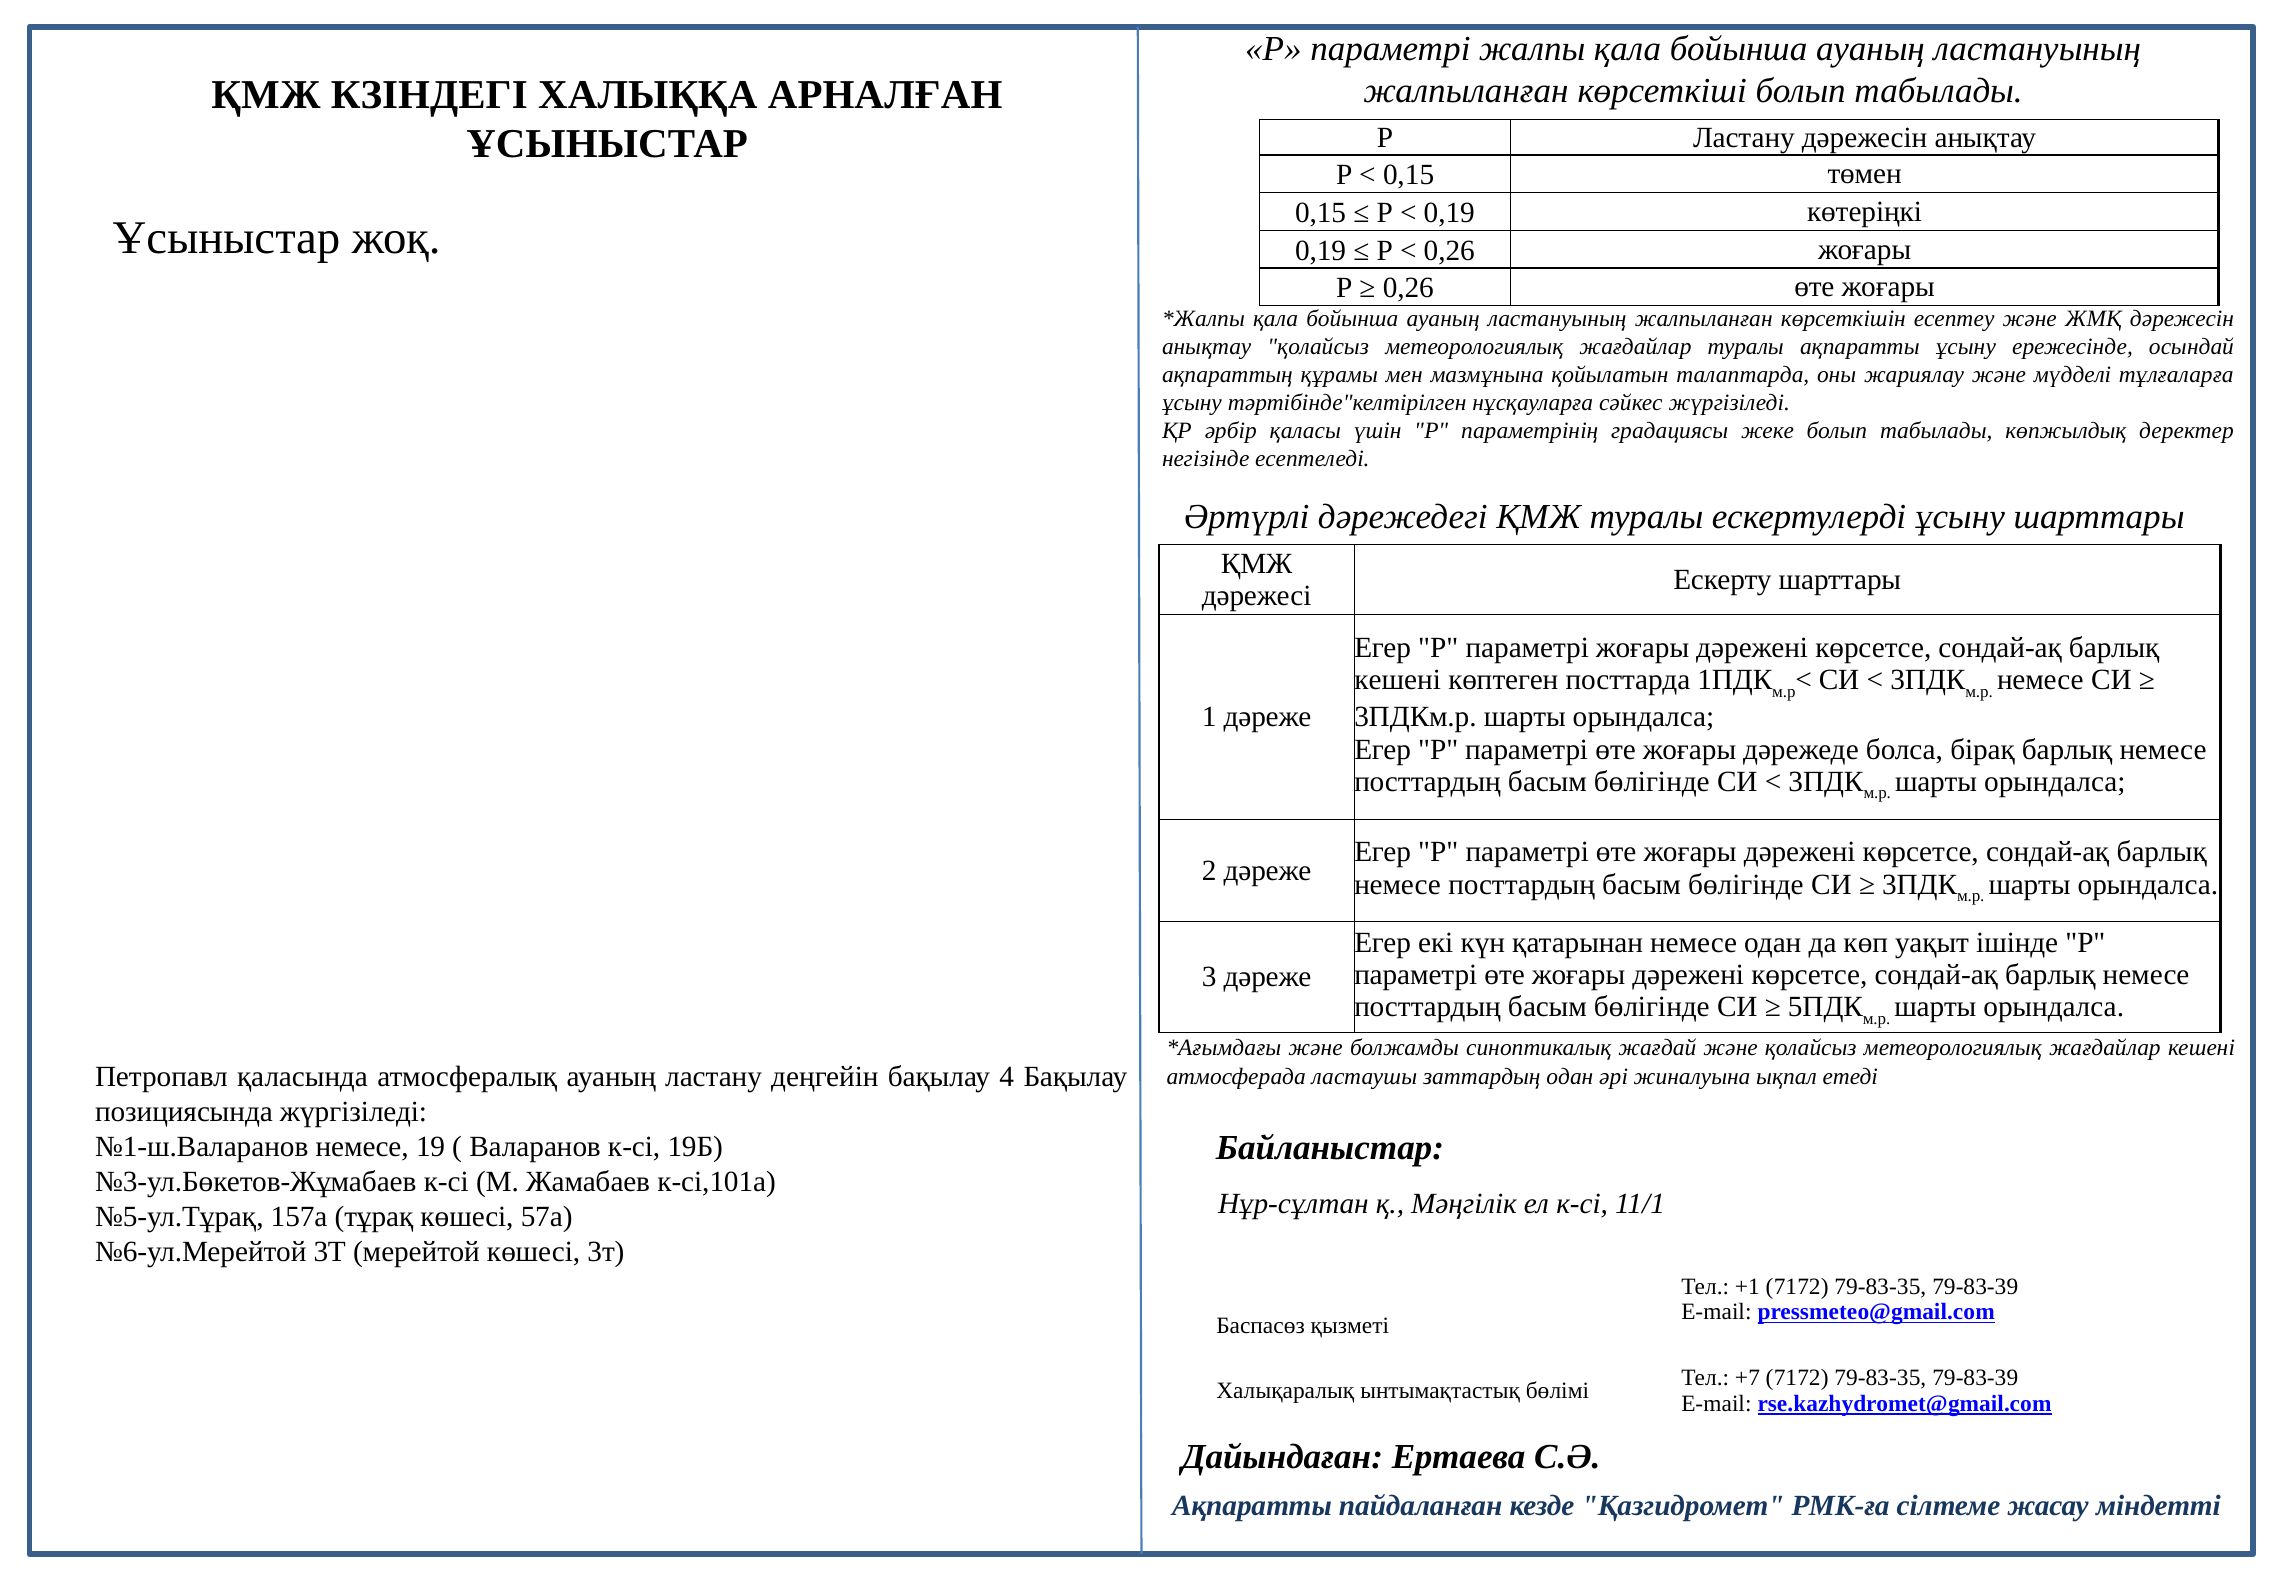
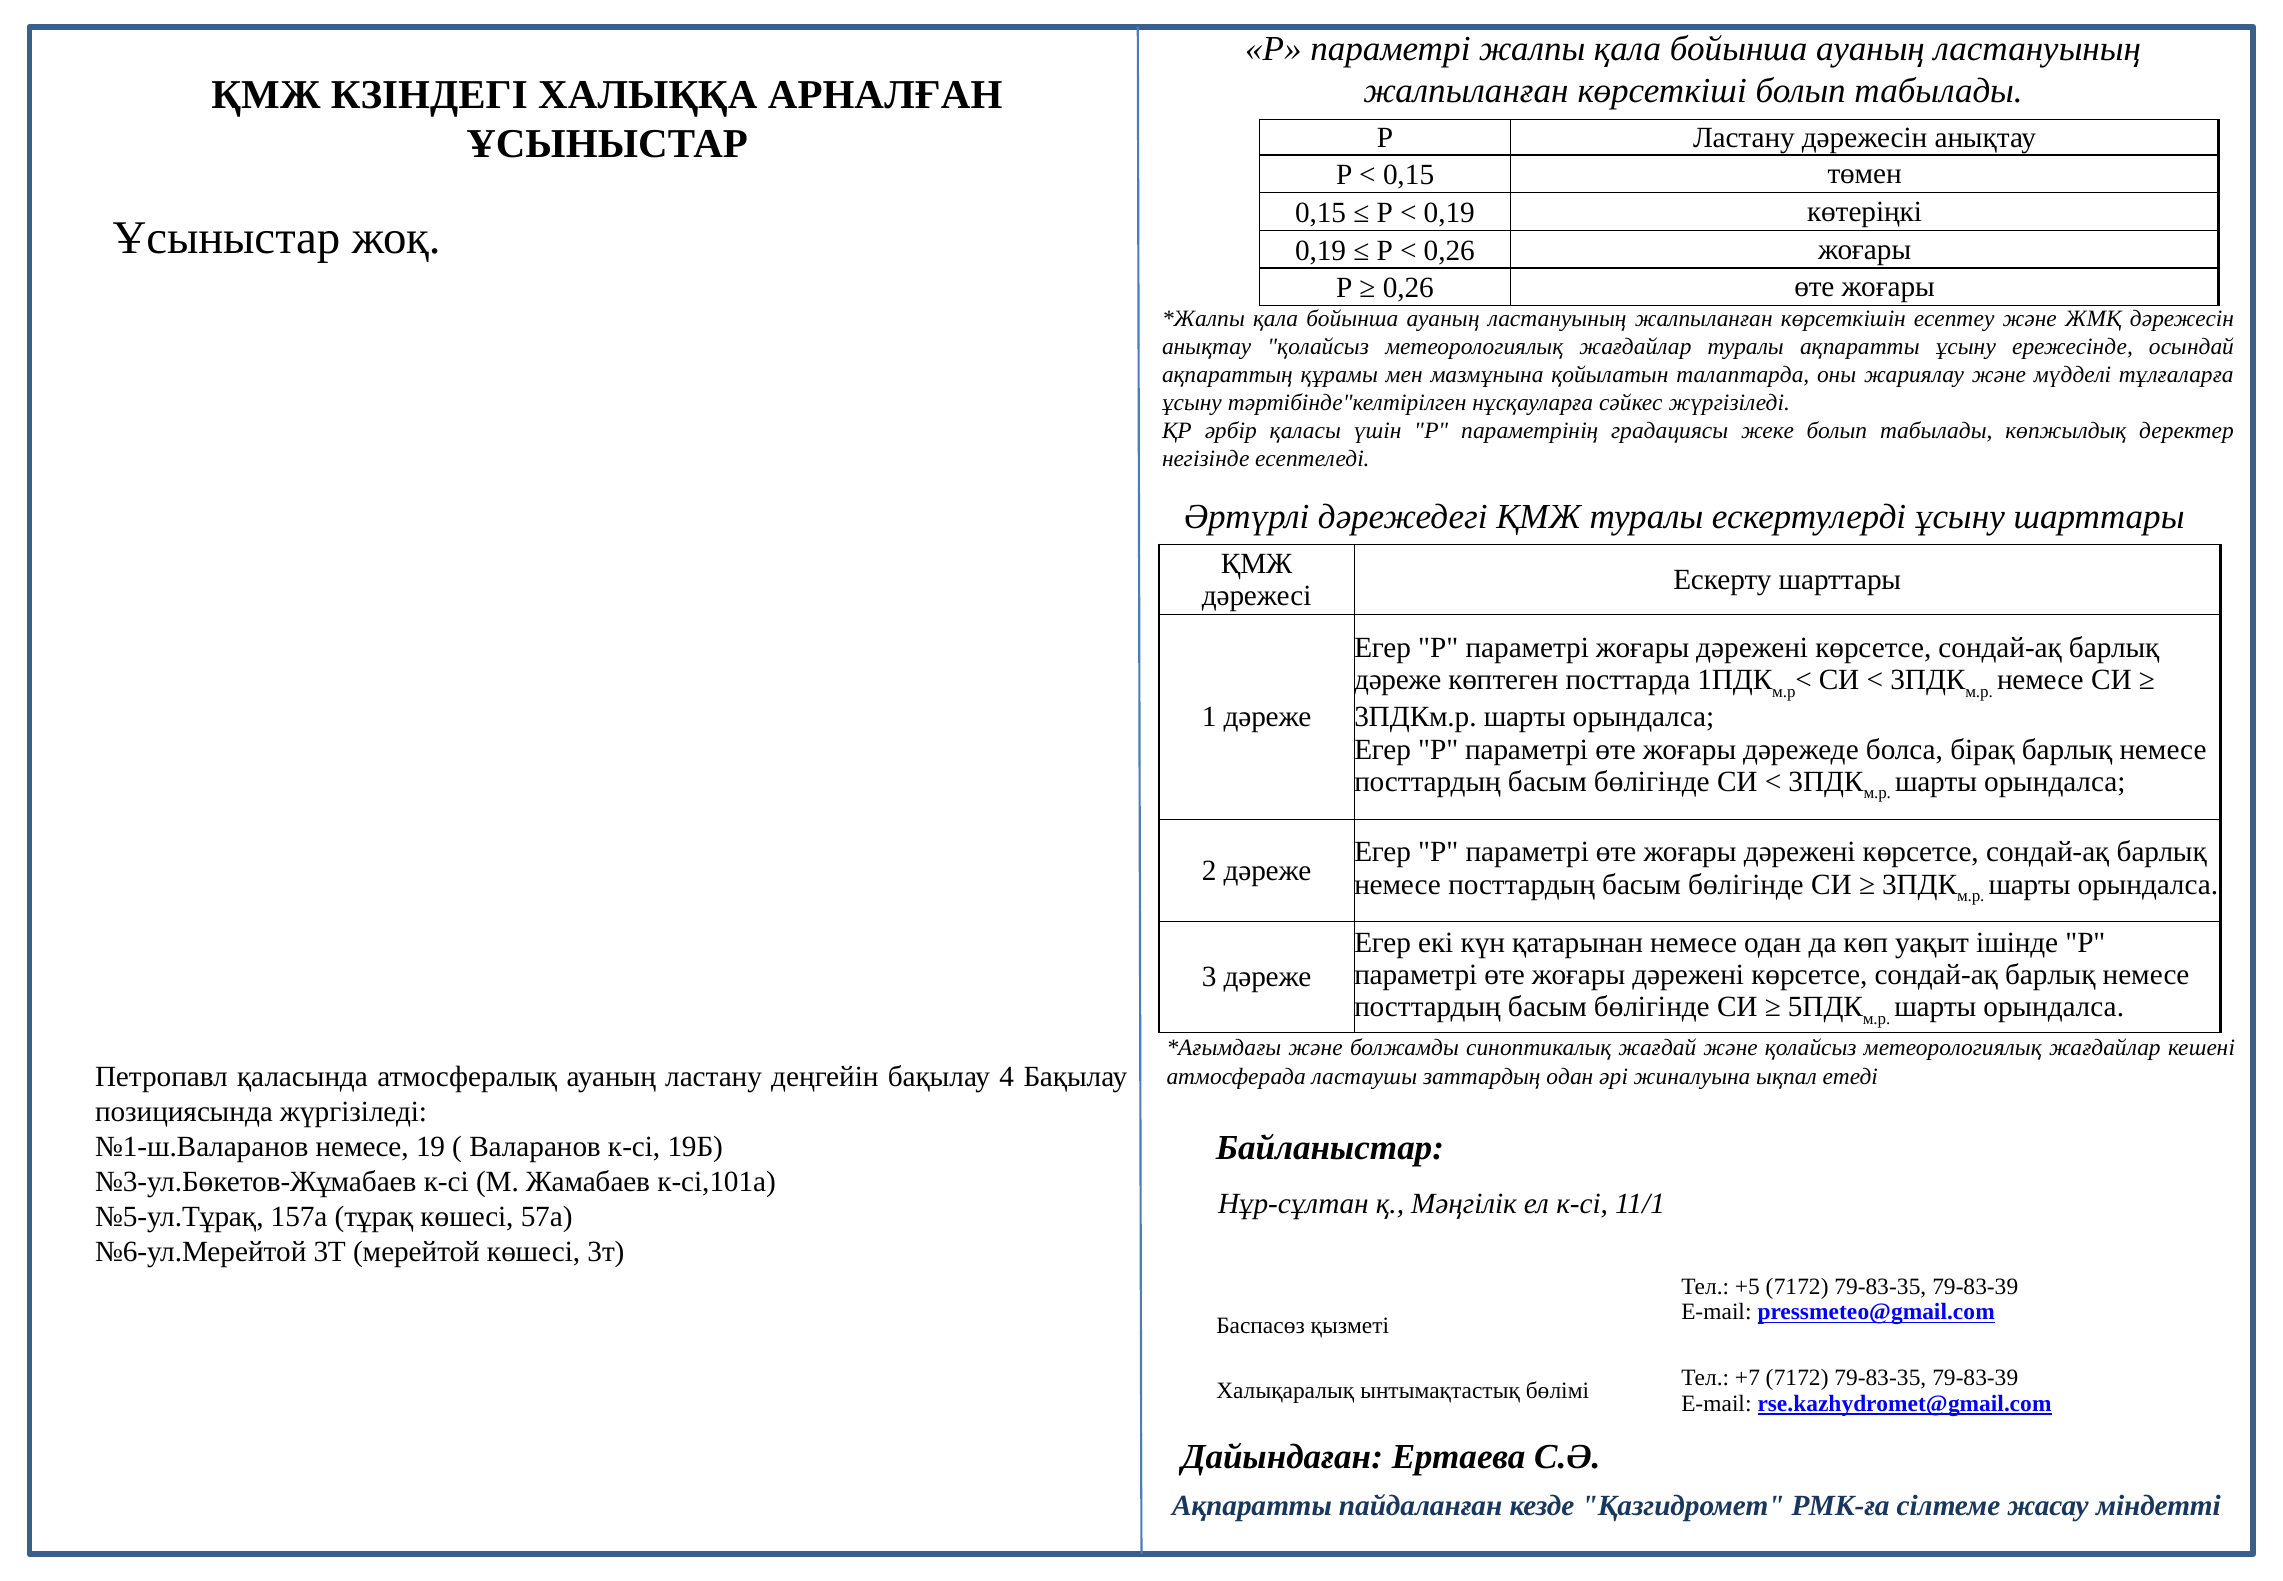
кешені at (1398, 680): кешені -> дәреже
+1: +1 -> +5
